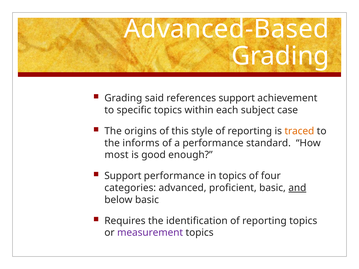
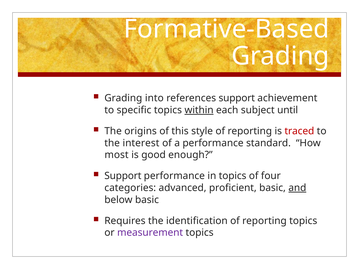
Advanced-Based: Advanced-Based -> Formative-Based
said: said -> into
within underline: none -> present
case: case -> until
traced colour: orange -> red
informs: informs -> interest
